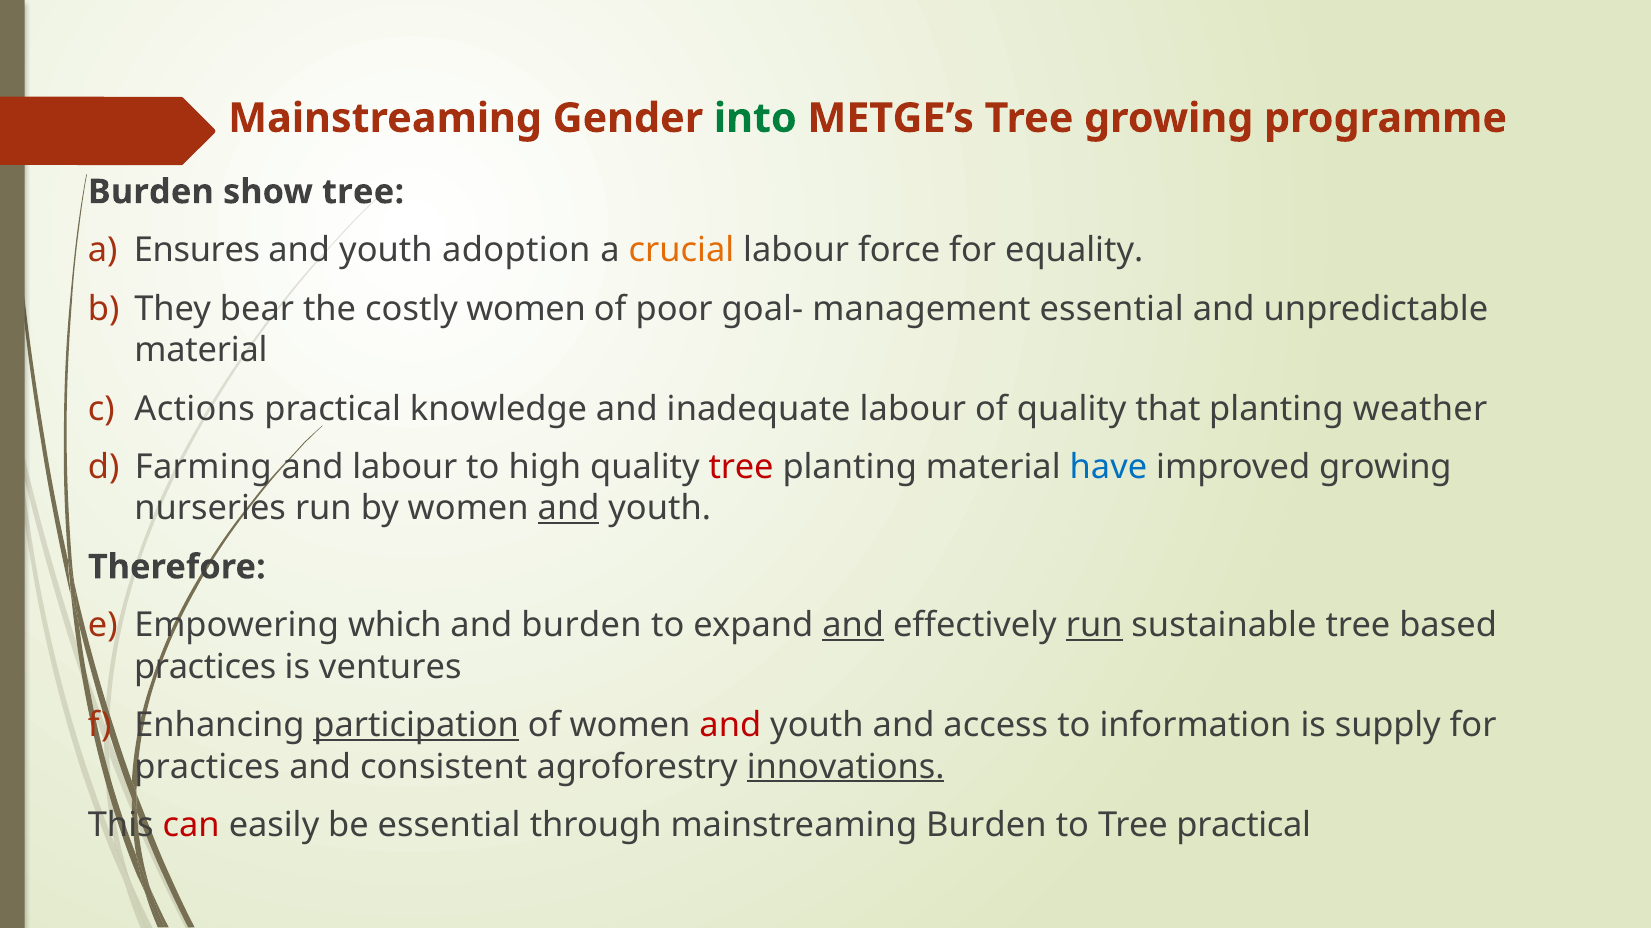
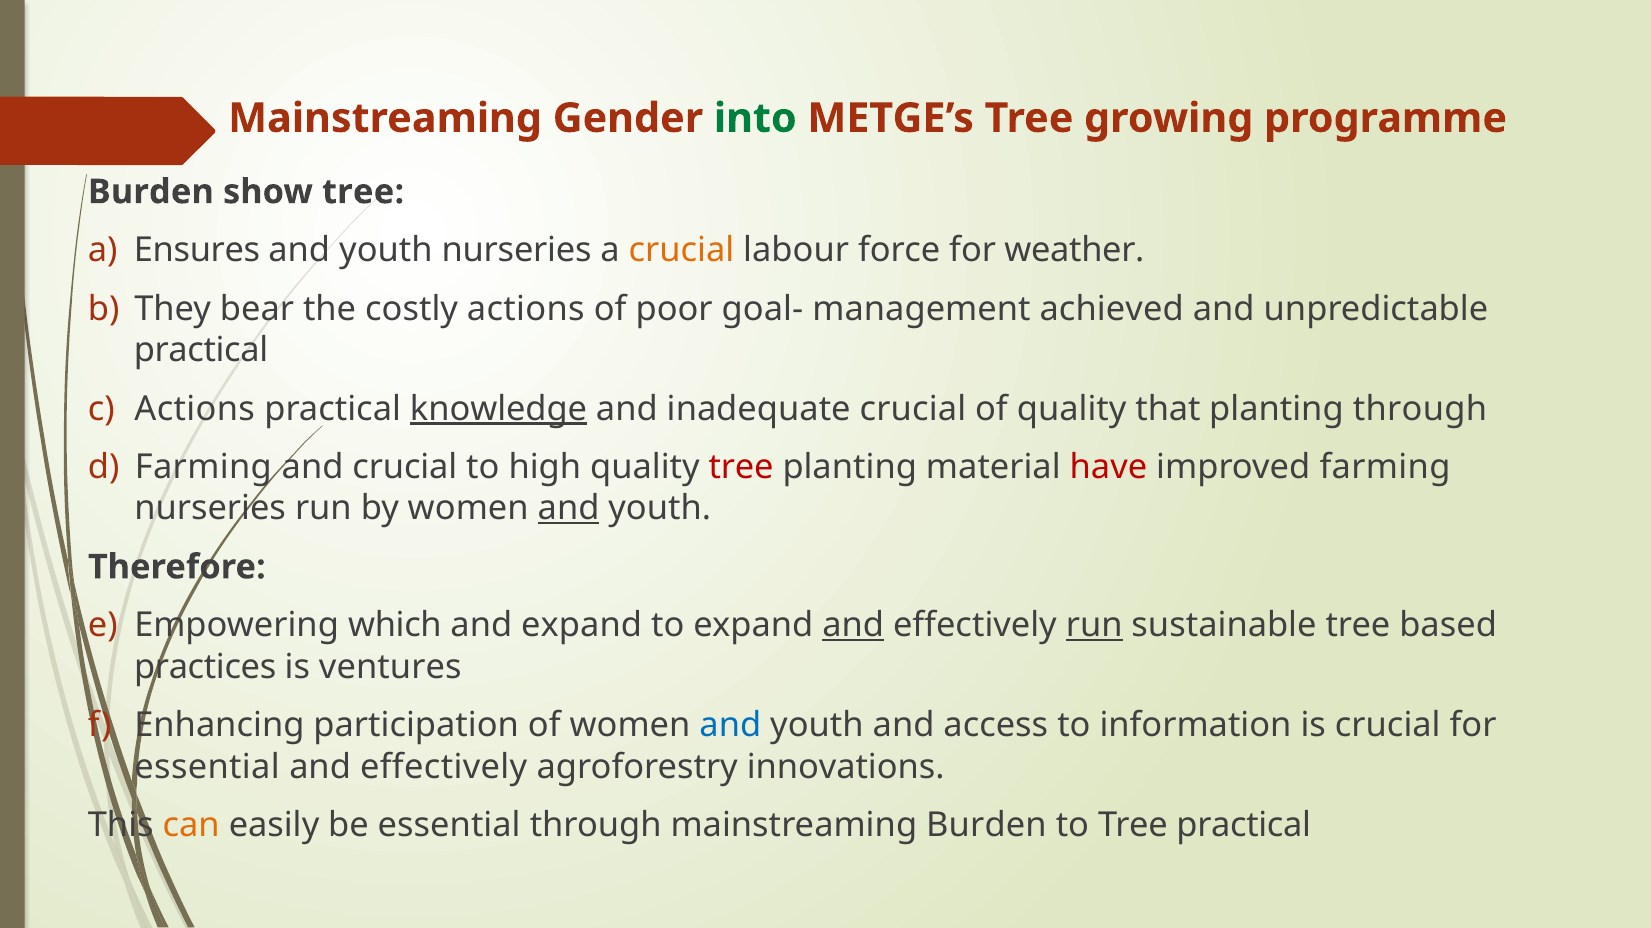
youth adoption: adoption -> nurseries
equality: equality -> weather
costly women: women -> actions
management essential: essential -> achieved
material at (201, 350): material -> practical
knowledge underline: none -> present
inadequate labour: labour -> crucial
planting weather: weather -> through
and labour: labour -> crucial
have colour: blue -> red
improved growing: growing -> farming
and burden: burden -> expand
participation underline: present -> none
and at (730, 726) colour: red -> blue
is supply: supply -> crucial
practices at (207, 767): practices -> essential
consistent at (444, 767): consistent -> effectively
innovations underline: present -> none
can colour: red -> orange
